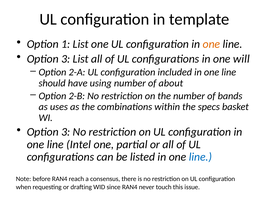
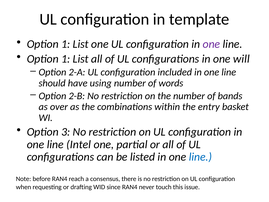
one at (211, 44) colour: orange -> purple
3 at (66, 59): 3 -> 1
about: about -> words
uses: uses -> over
specs: specs -> entry
